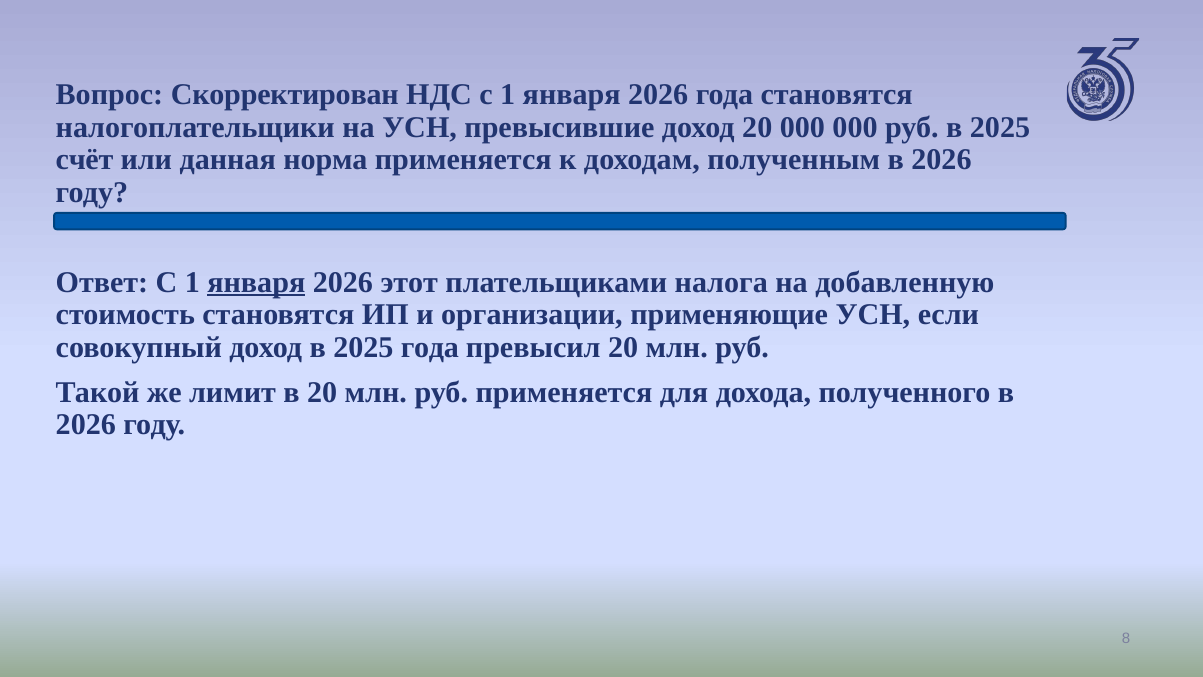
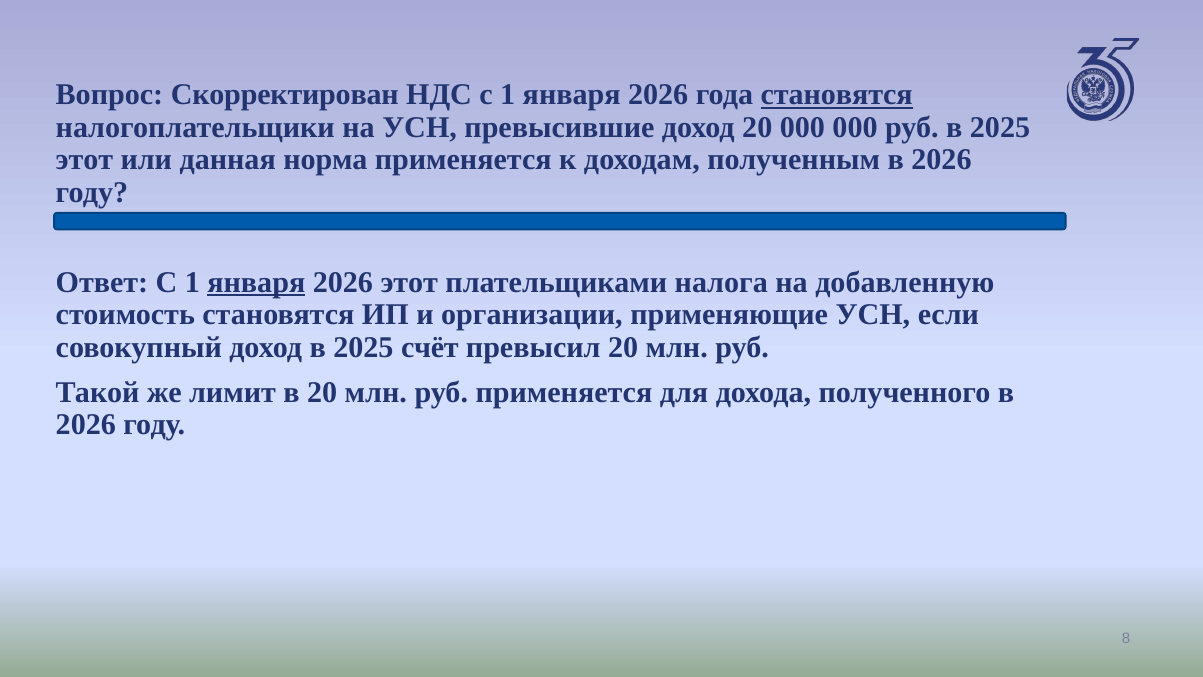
становятся at (837, 95) underline: none -> present
счёт at (85, 160): счёт -> этот
2025 года: года -> счёт
